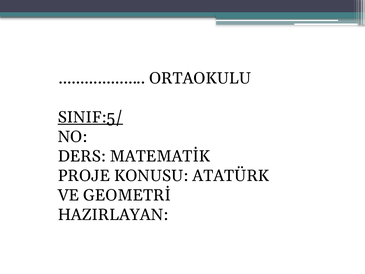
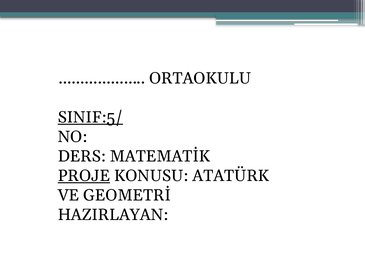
PROJE underline: none -> present
